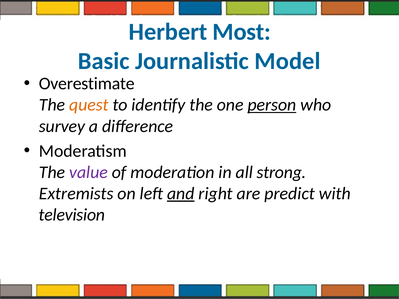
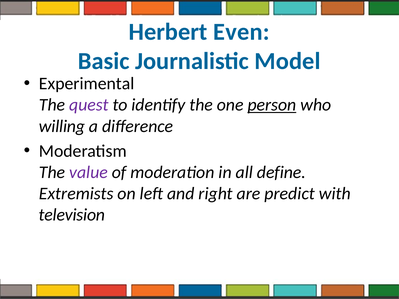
Most: Most -> Even
Overestimate: Overestimate -> Experimental
quest colour: orange -> purple
survey: survey -> willing
strong: strong -> define
and underline: present -> none
